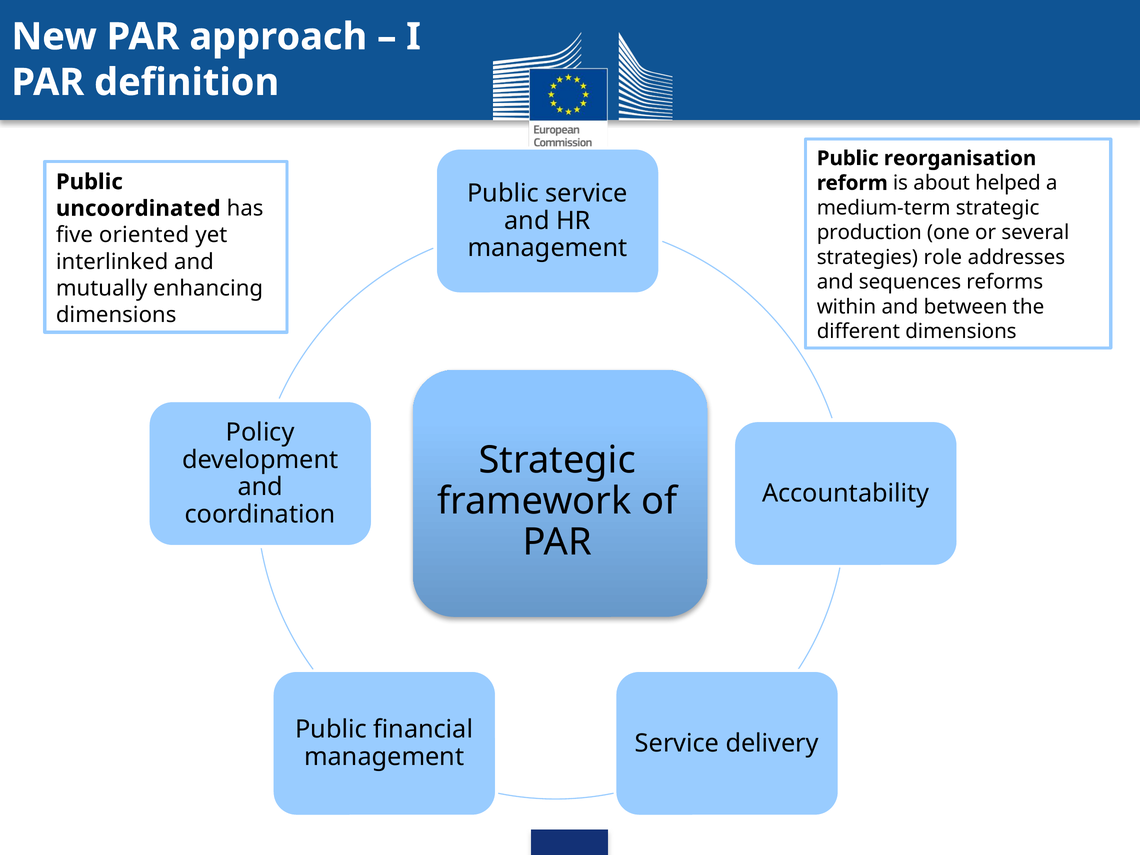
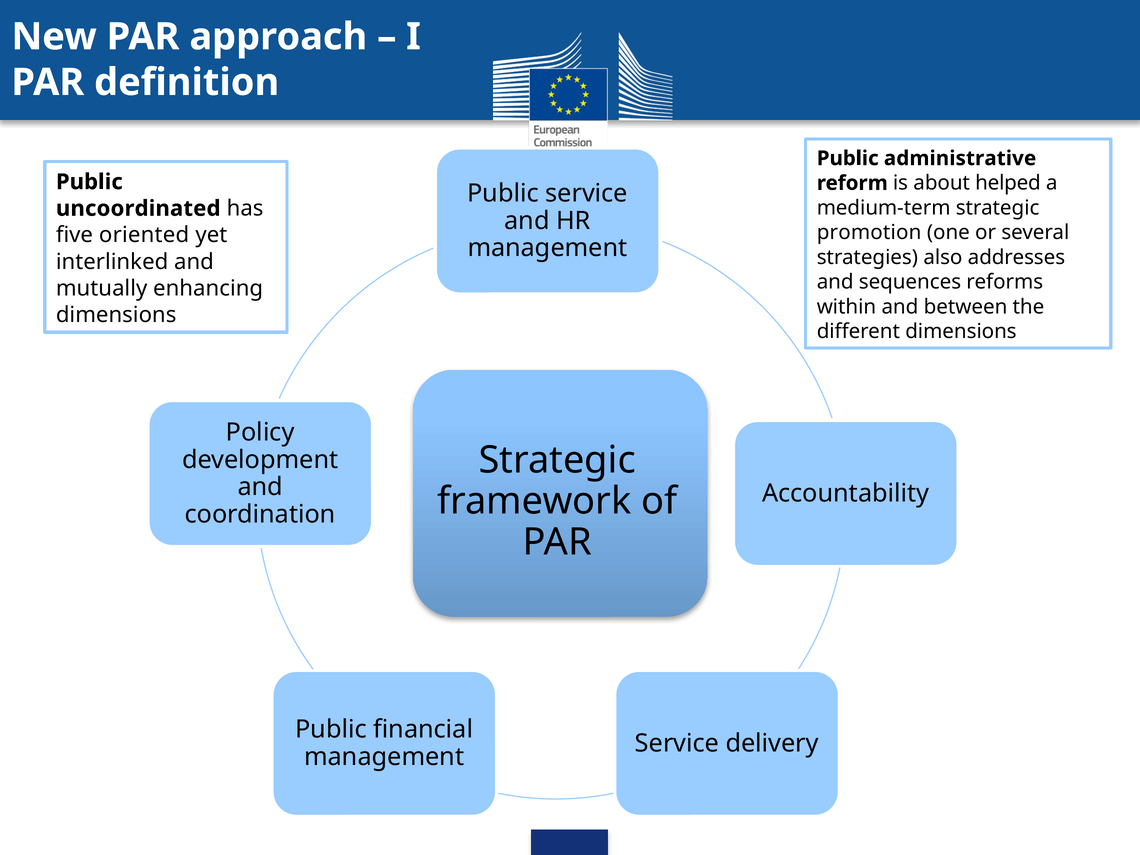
reorganisation: reorganisation -> administrative
production: production -> promotion
role: role -> also
